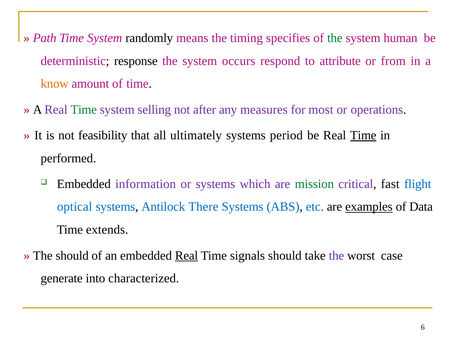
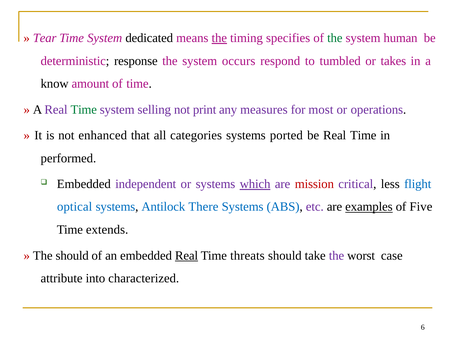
Path: Path -> Tear
randomly: randomly -> dedicated
the at (219, 38) underline: none -> present
attribute: attribute -> tumbled
from: from -> takes
know colour: orange -> black
after: after -> print
feasibility: feasibility -> enhanced
ultimately: ultimately -> categories
period: period -> ported
Time at (363, 135) underline: present -> none
information: information -> independent
which underline: none -> present
mission colour: green -> red
fast: fast -> less
etc colour: blue -> purple
Data: Data -> Five
signals: signals -> threats
generate: generate -> attribute
